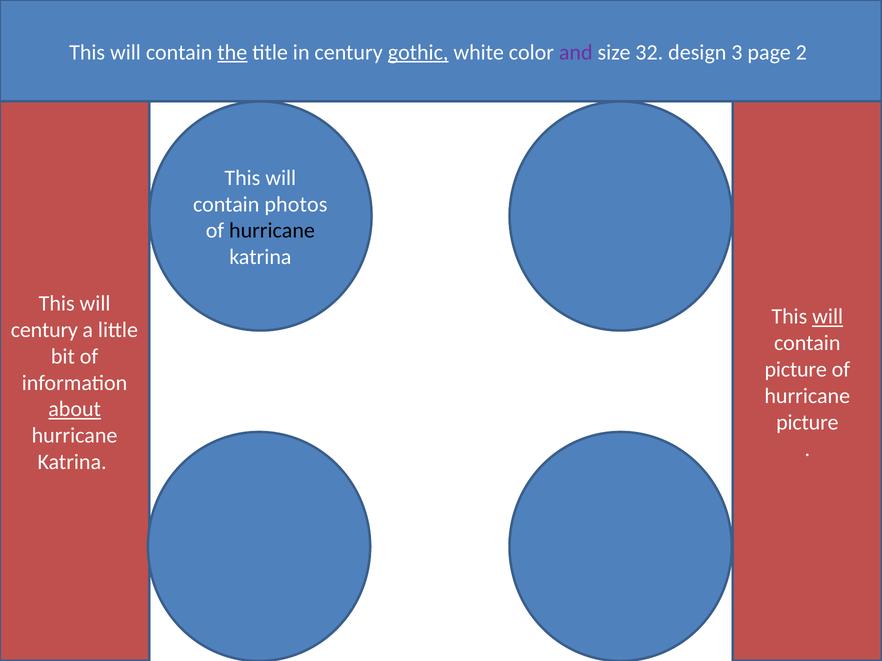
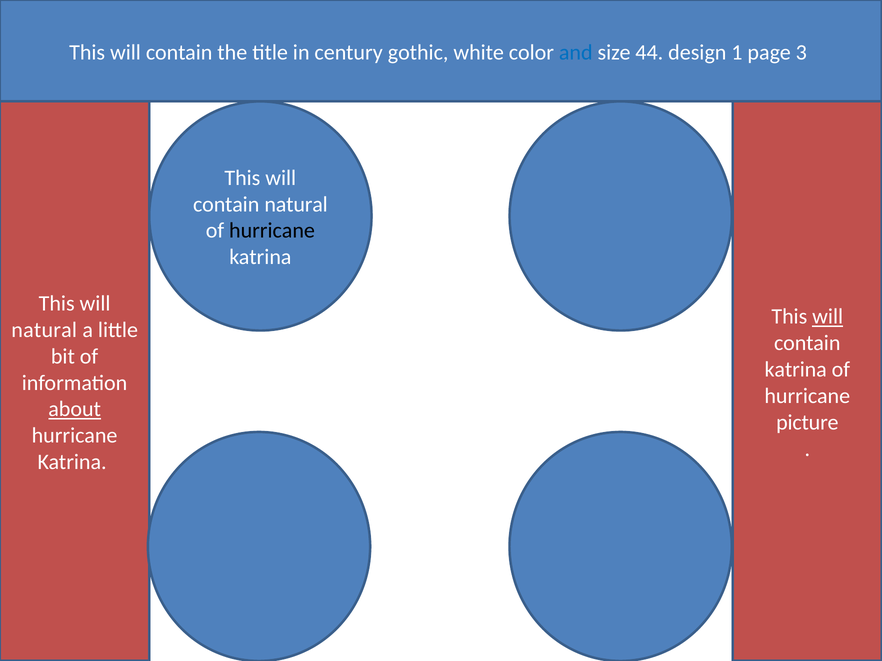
the underline: present -> none
gothic underline: present -> none
and colour: purple -> blue
32: 32 -> 44
3: 3 -> 1
2: 2 -> 3
contain photos: photos -> natural
century at (44, 330): century -> natural
picture at (796, 370): picture -> katrina
